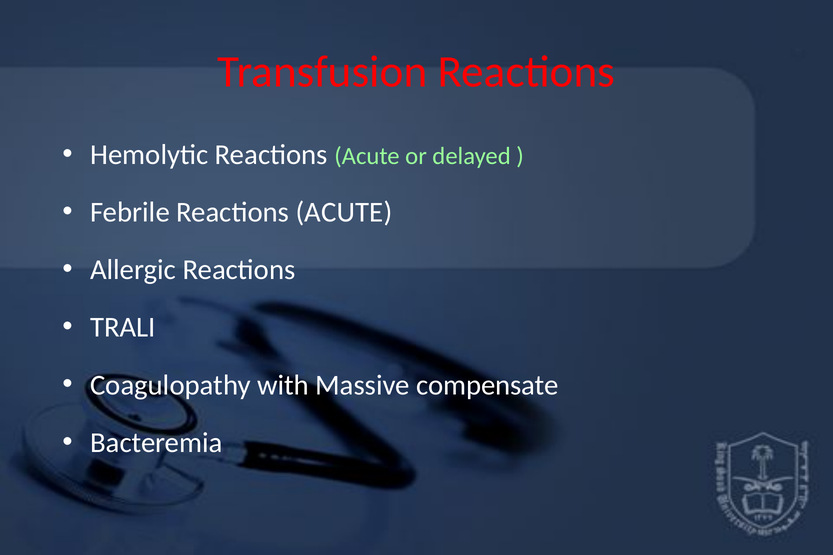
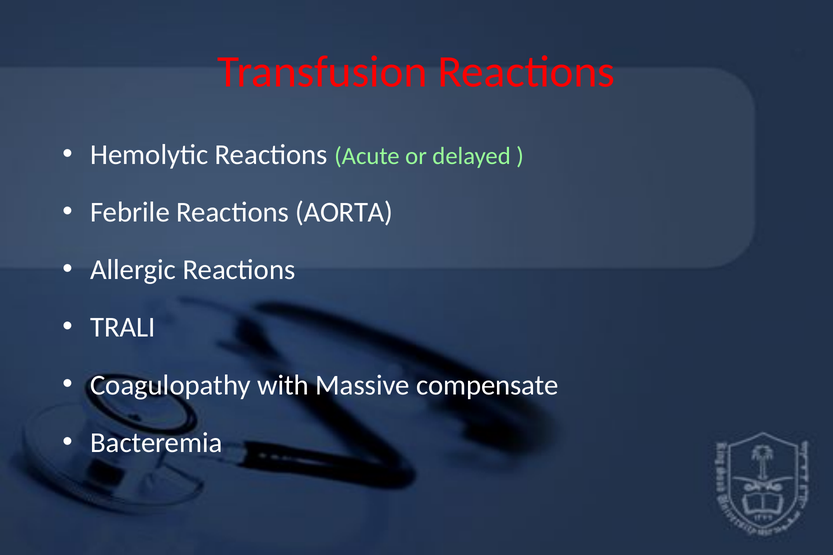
Febrile Reactions ACUTE: ACUTE -> AORTA
